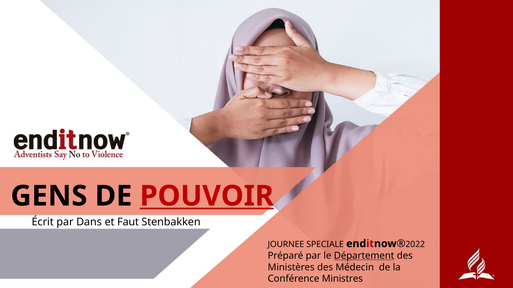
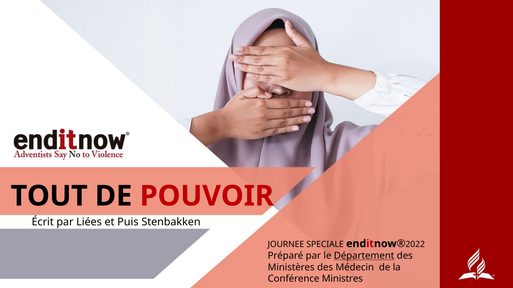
GENS: GENS -> TOUT
POUVOIR underline: present -> none
Dans: Dans -> Liées
Faut: Faut -> Puis
